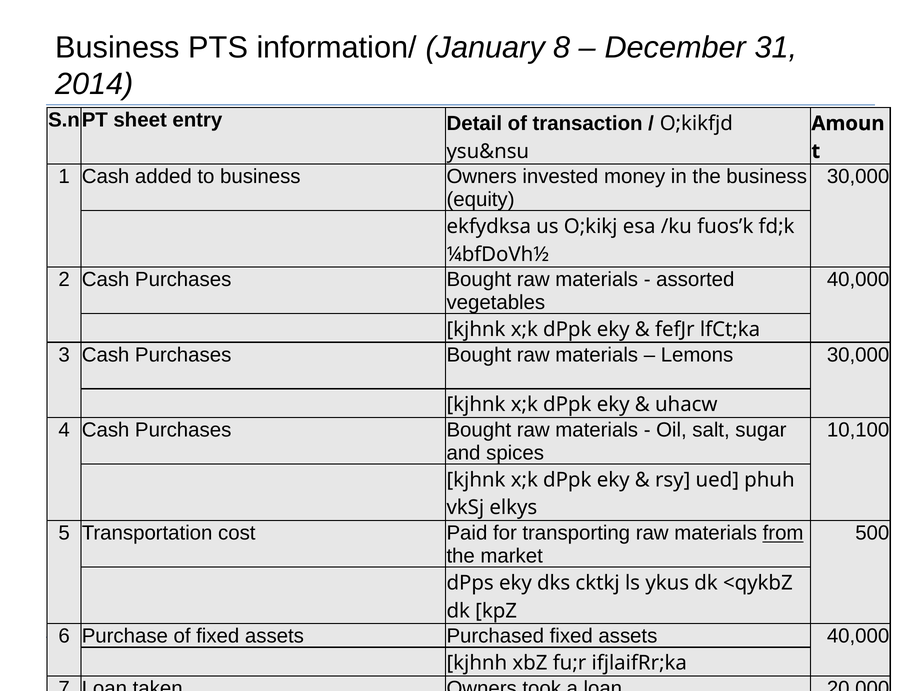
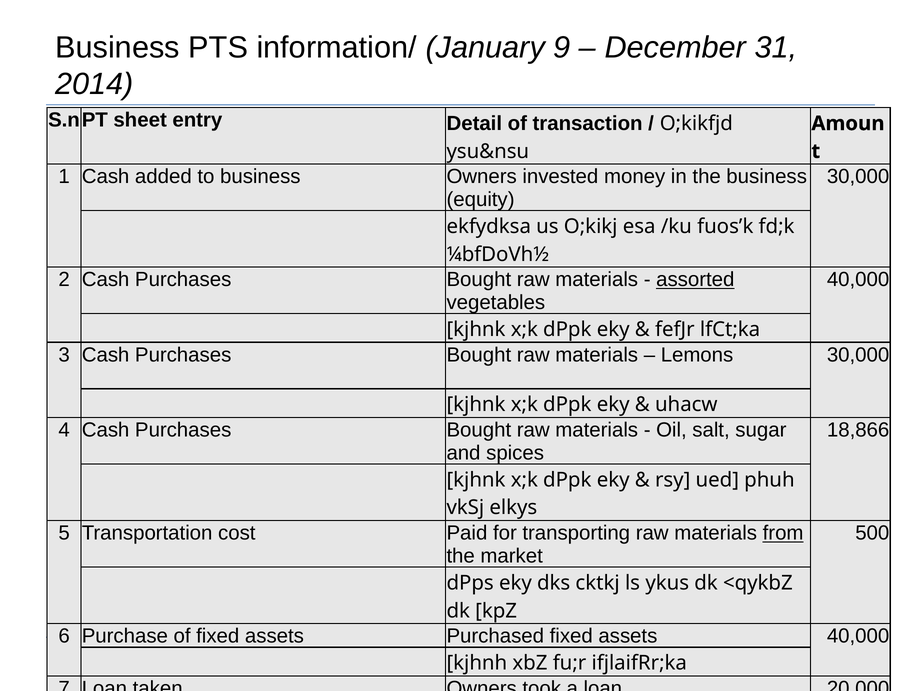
8: 8 -> 9
assorted underline: none -> present
10,100: 10,100 -> 18,866
